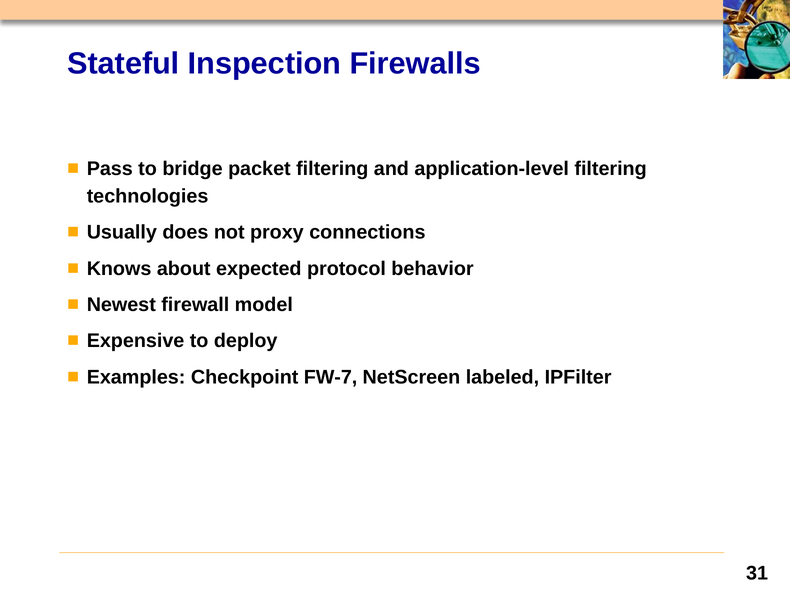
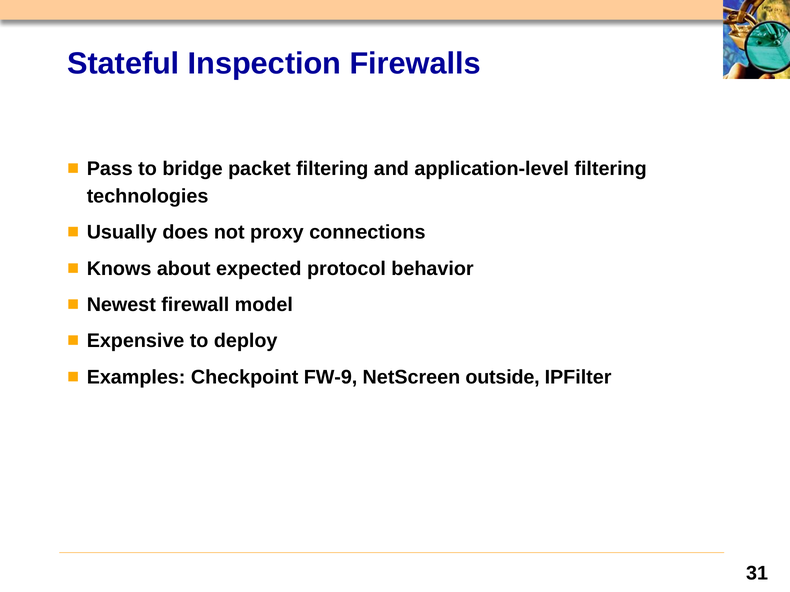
FW-7: FW-7 -> FW-9
labeled: labeled -> outside
